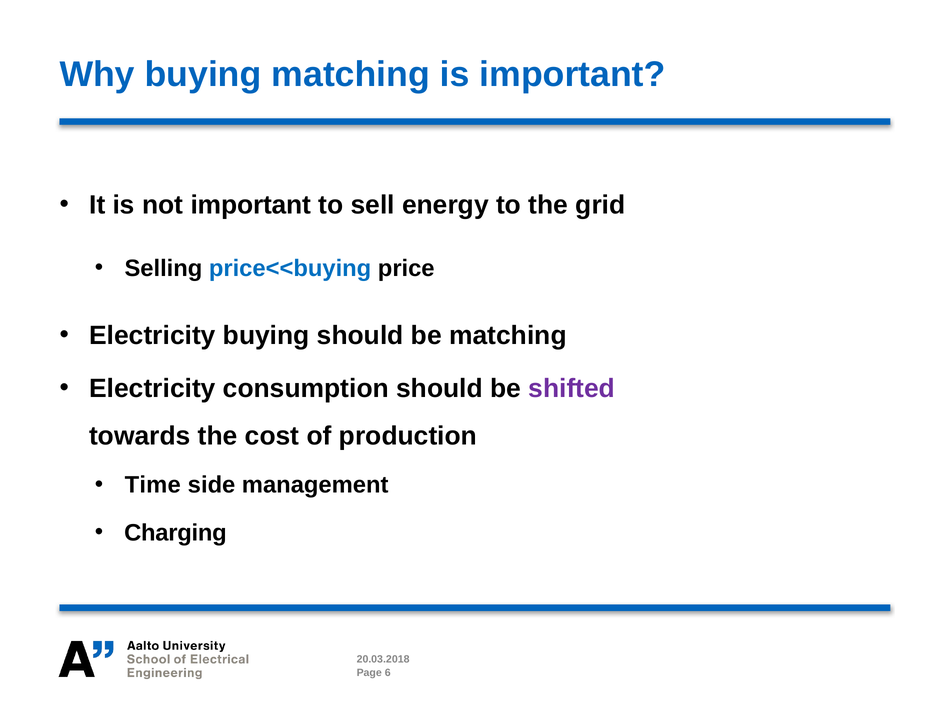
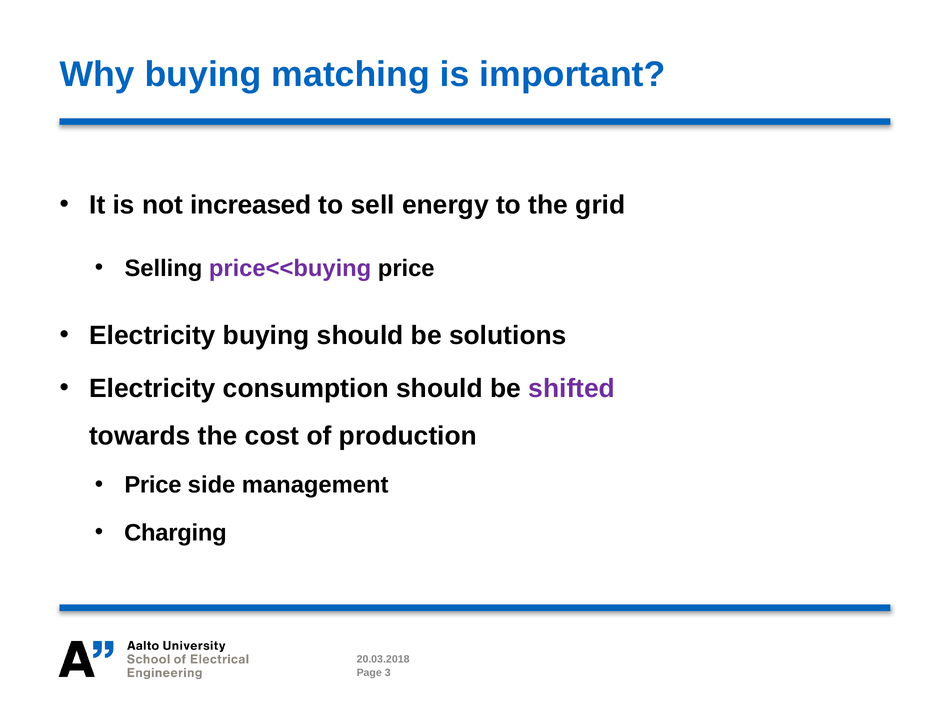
not important: important -> increased
price<<buying colour: blue -> purple
be matching: matching -> solutions
Time at (153, 485): Time -> Price
6: 6 -> 3
